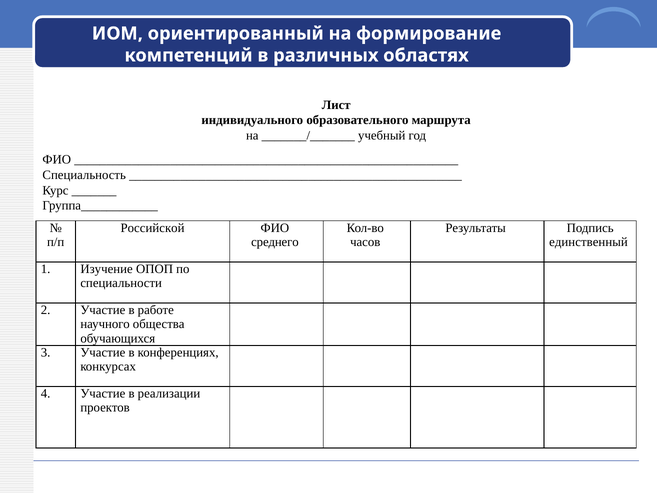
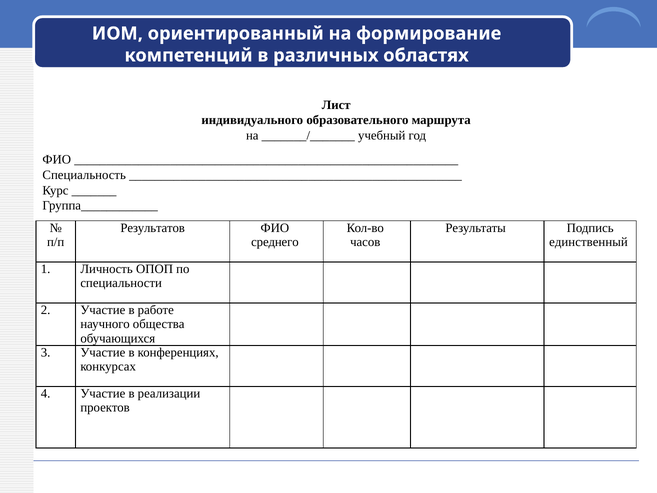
Российской: Российской -> Результатов
Изучение: Изучение -> Личность
